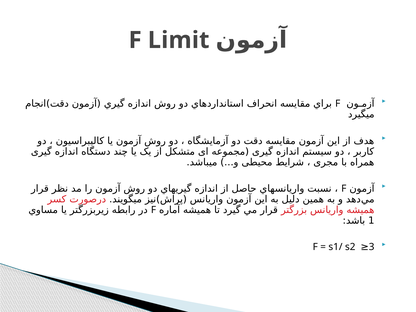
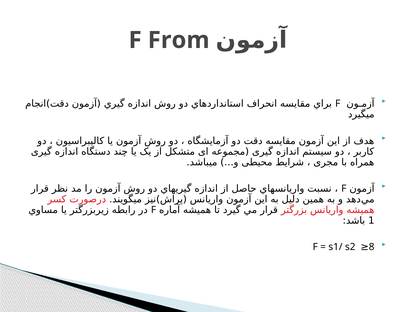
Limit: Limit -> From
3: 3 -> 8
